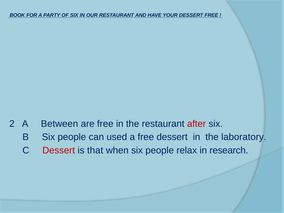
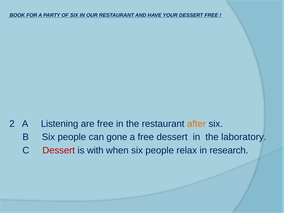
Between: Between -> Listening
after colour: red -> orange
used: used -> gone
that: that -> with
